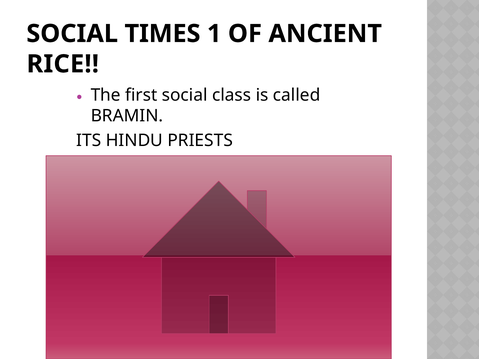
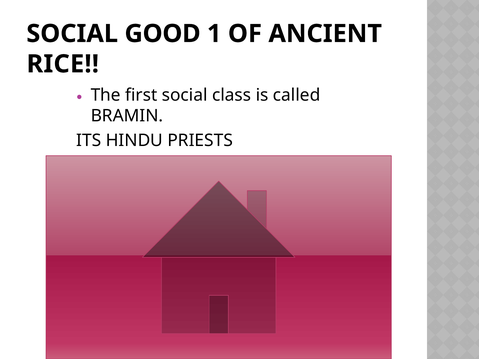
TIMES: TIMES -> GOOD
